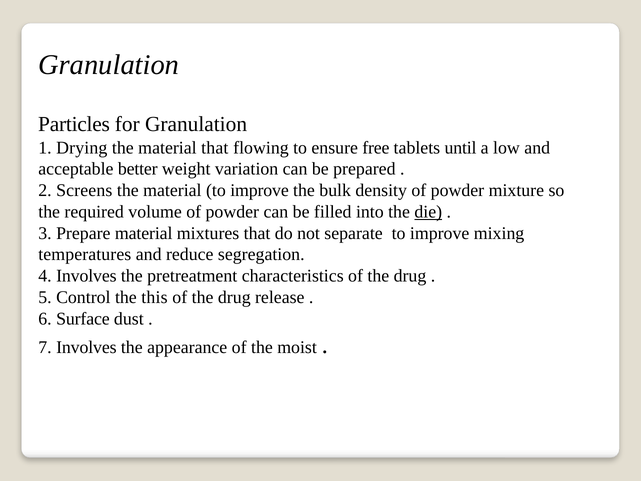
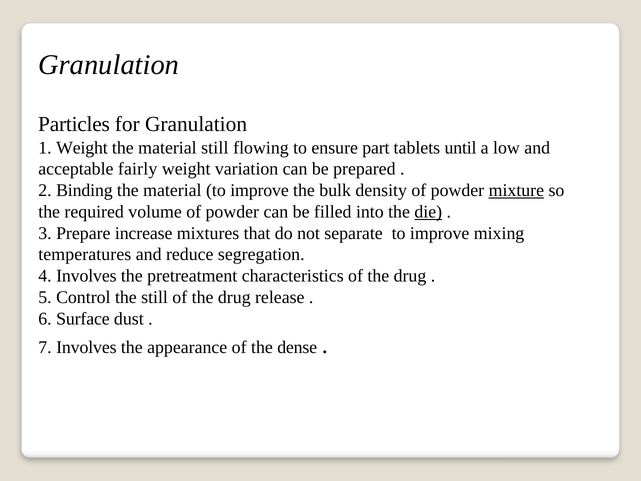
1 Drying: Drying -> Weight
material that: that -> still
free: free -> part
better: better -> fairly
Screens: Screens -> Binding
mixture underline: none -> present
Prepare material: material -> increase
the this: this -> still
moist: moist -> dense
